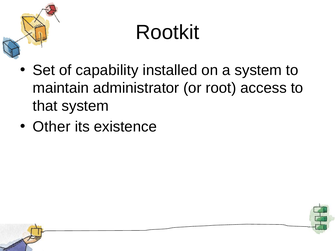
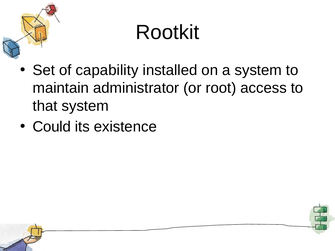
Other: Other -> Could
